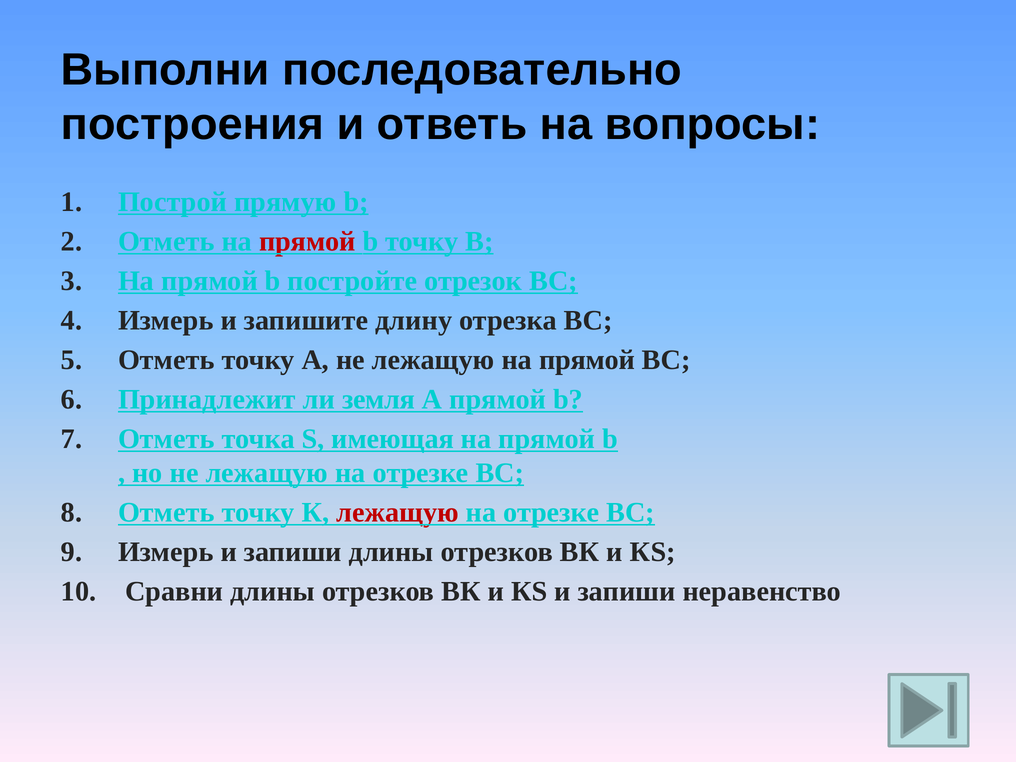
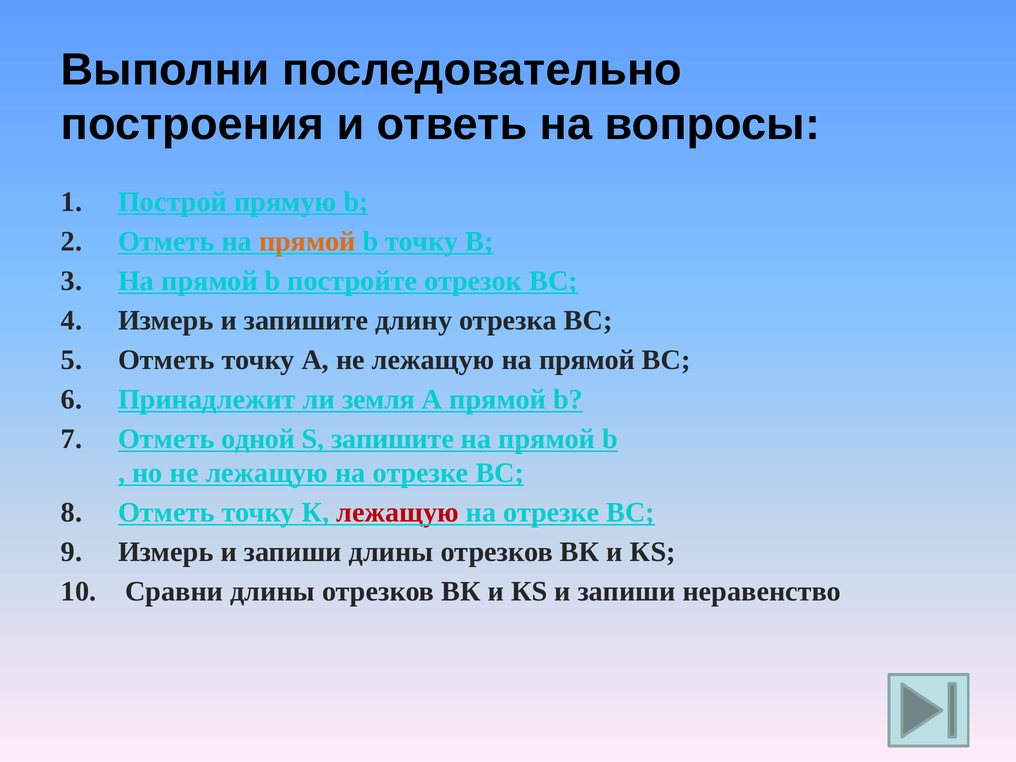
прямой at (307, 241) colour: red -> orange
точка: точка -> одной
S имеющая: имеющая -> запишите
